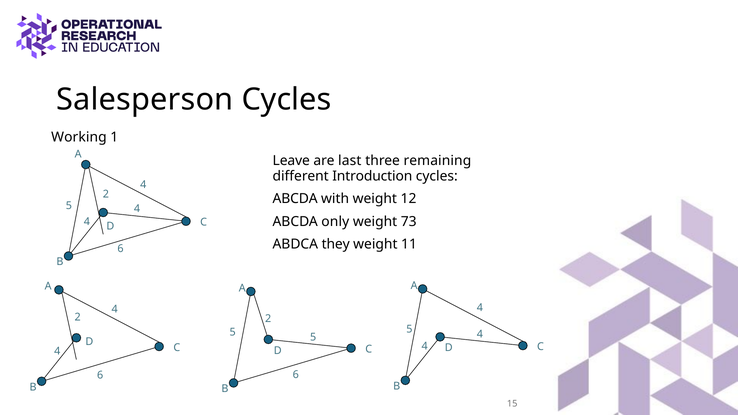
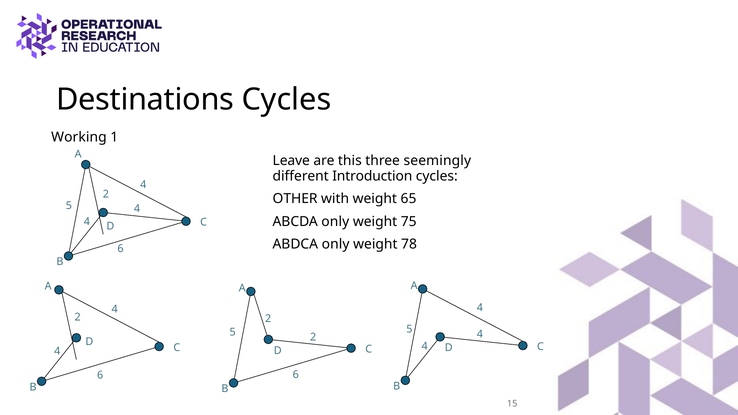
Salesperson: Salesperson -> Destinations
last: last -> this
remaining: remaining -> seemingly
ABCDA at (295, 199): ABCDA -> OTHER
12: 12 -> 65
73: 73 -> 75
ABDCA they: they -> only
11: 11 -> 78
5 5: 5 -> 2
